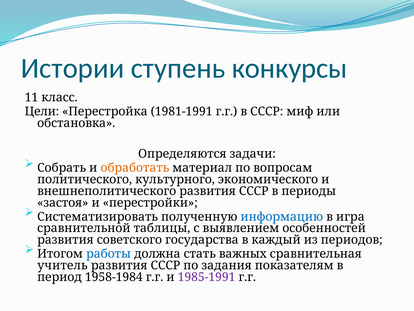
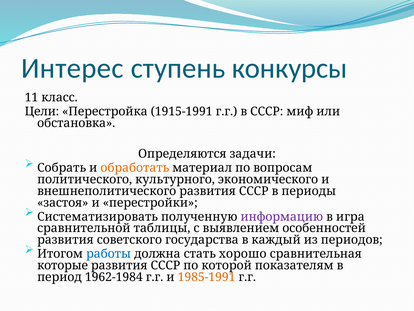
Истории: Истории -> Интерес
1981-1991: 1981-1991 -> 1915-1991
информацию colour: blue -> purple
важных: важных -> хорошо
учитель: учитель -> которые
задания: задания -> которой
1958-1984: 1958-1984 -> 1962-1984
1985-1991 colour: purple -> orange
